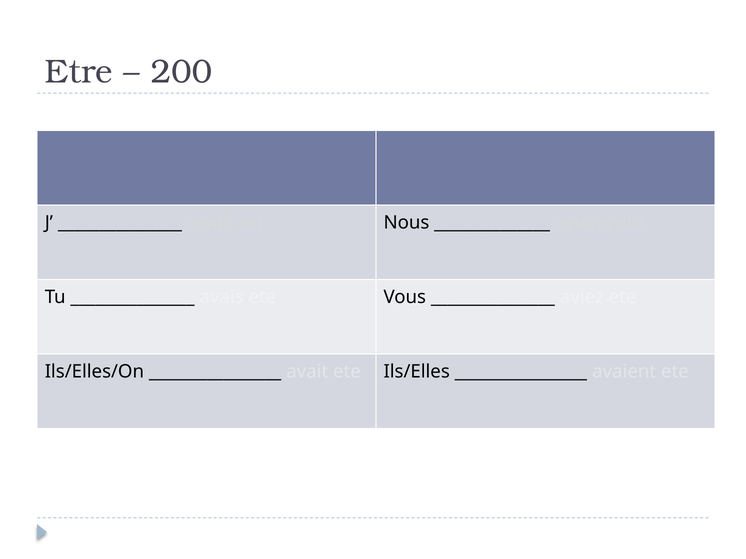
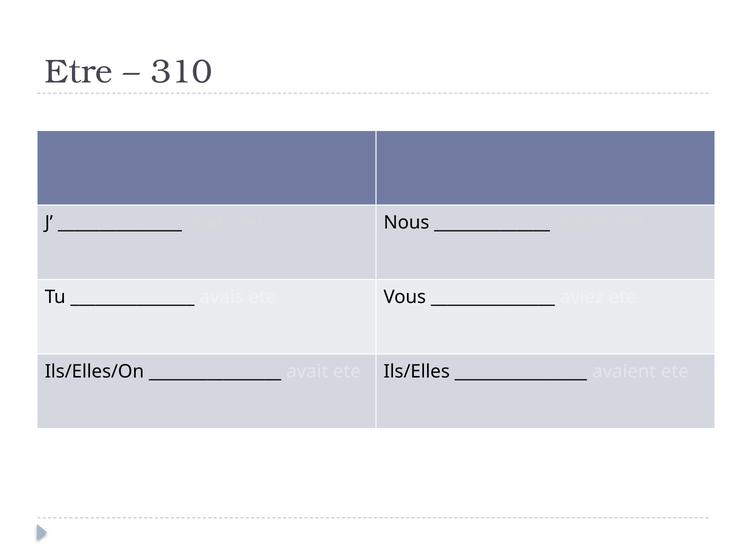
200: 200 -> 310
